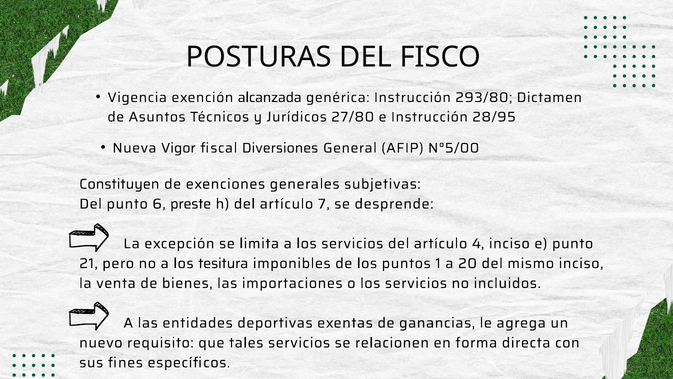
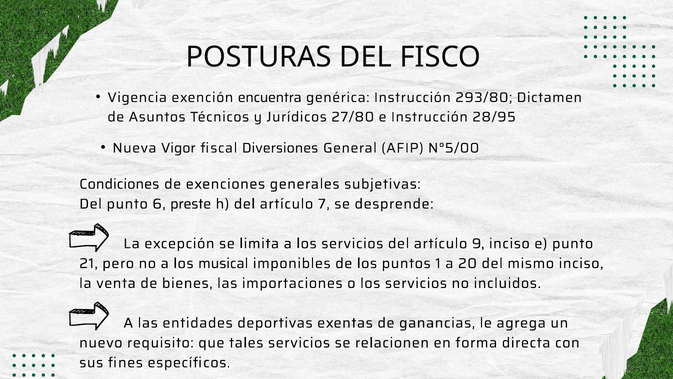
alcanzada: alcanzada -> encuentra
Constituyen: Constituyen -> Condiciones
4: 4 -> 9
tesitura: tesitura -> musical
